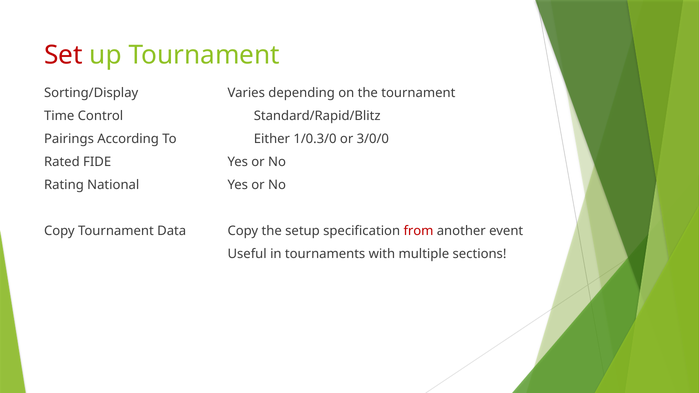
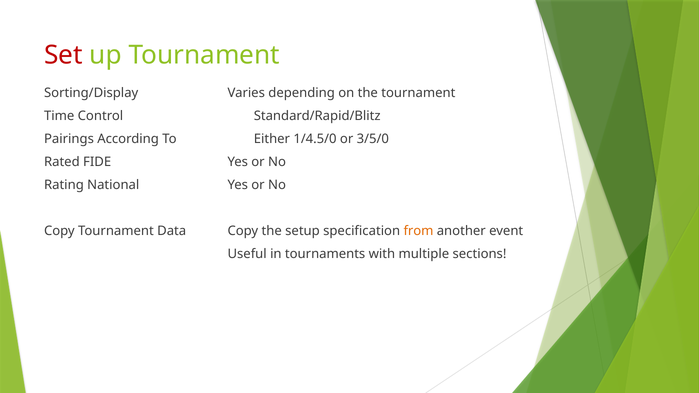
1/0.3/0: 1/0.3/0 -> 1/4.5/0
3/0/0: 3/0/0 -> 3/5/0
from colour: red -> orange
